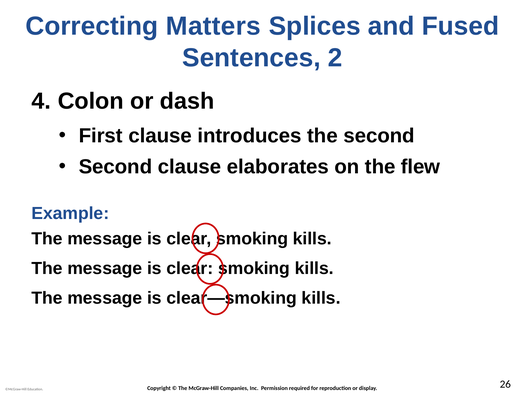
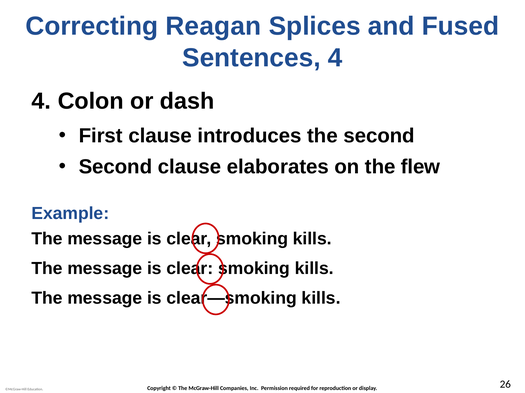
Matters: Matters -> Reagan
Sentences 2: 2 -> 4
